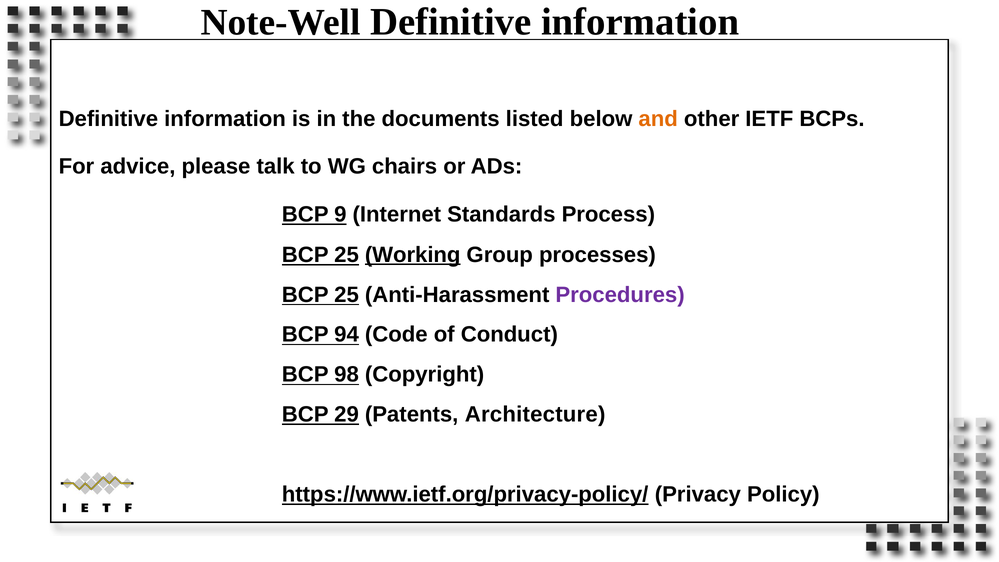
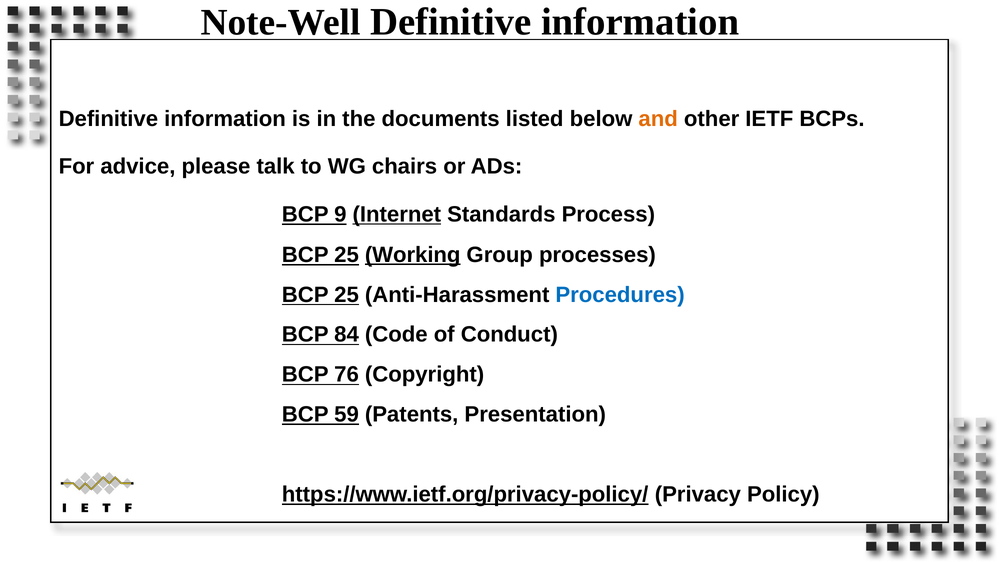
Internet underline: none -> present
Procedures colour: purple -> blue
94: 94 -> 84
98: 98 -> 76
29: 29 -> 59
Architecture: Architecture -> Presentation
